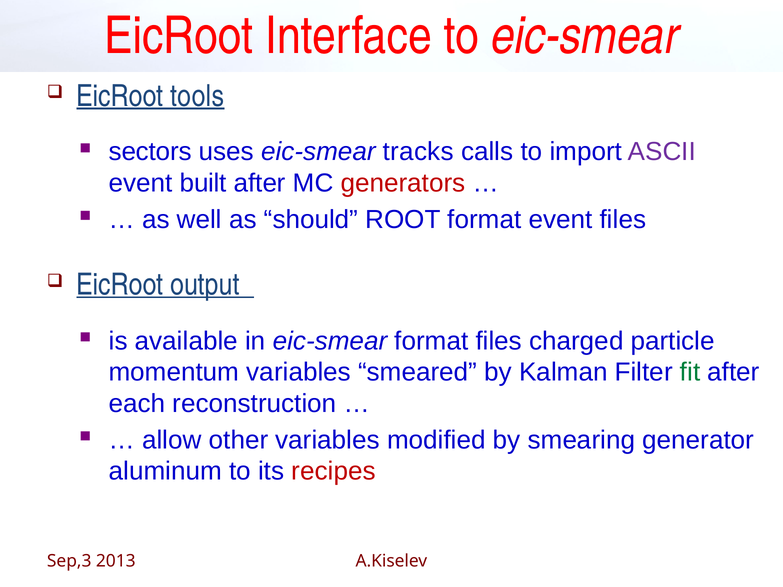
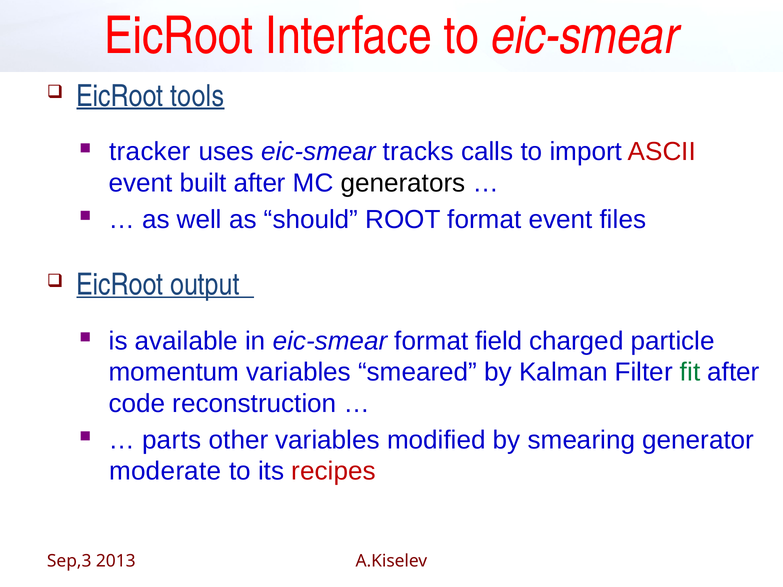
sectors: sectors -> tracker
ASCII colour: purple -> red
generators colour: red -> black
format files: files -> field
each: each -> code
allow: allow -> parts
aluminum: aluminum -> moderate
